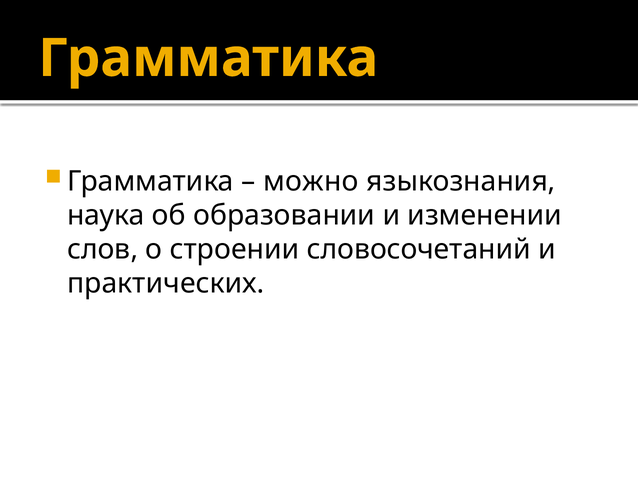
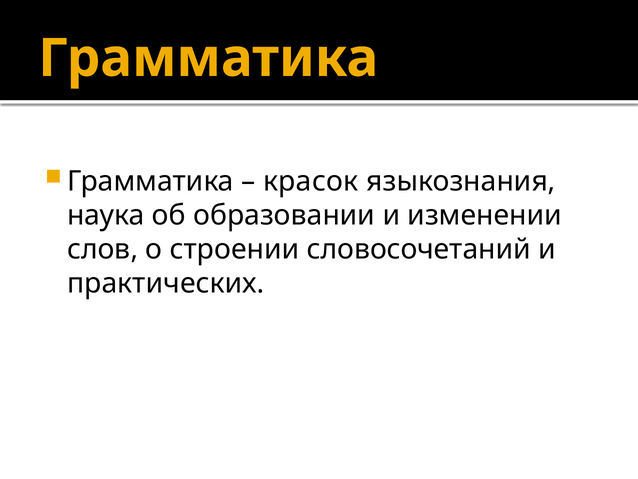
можно: можно -> красок
